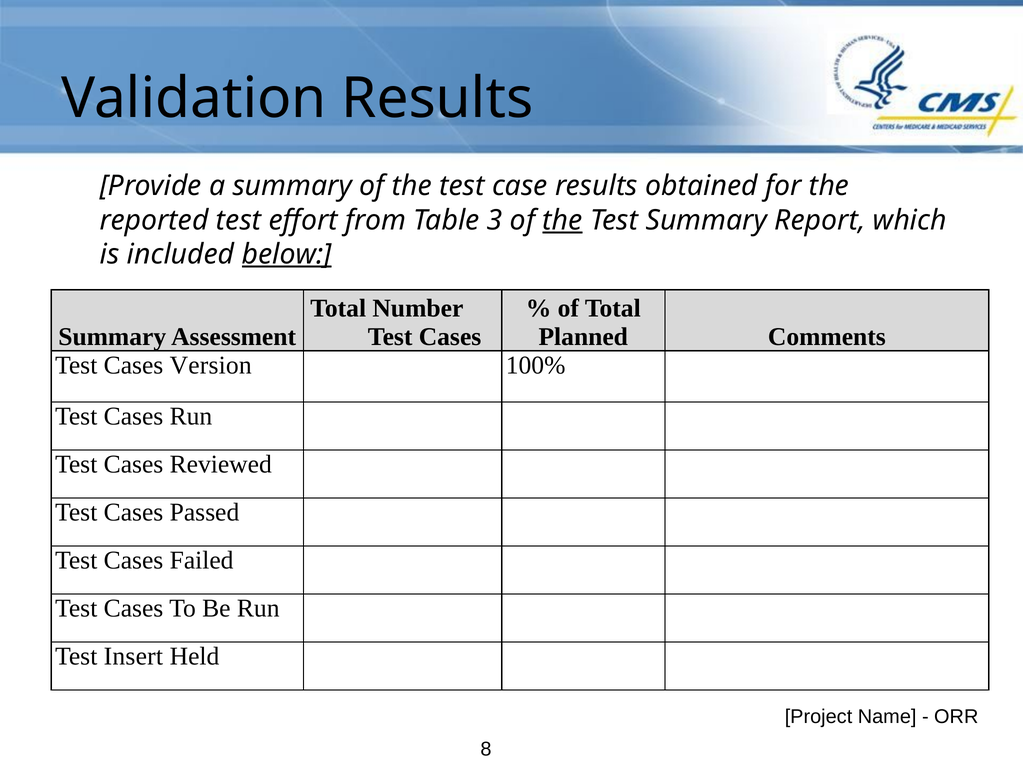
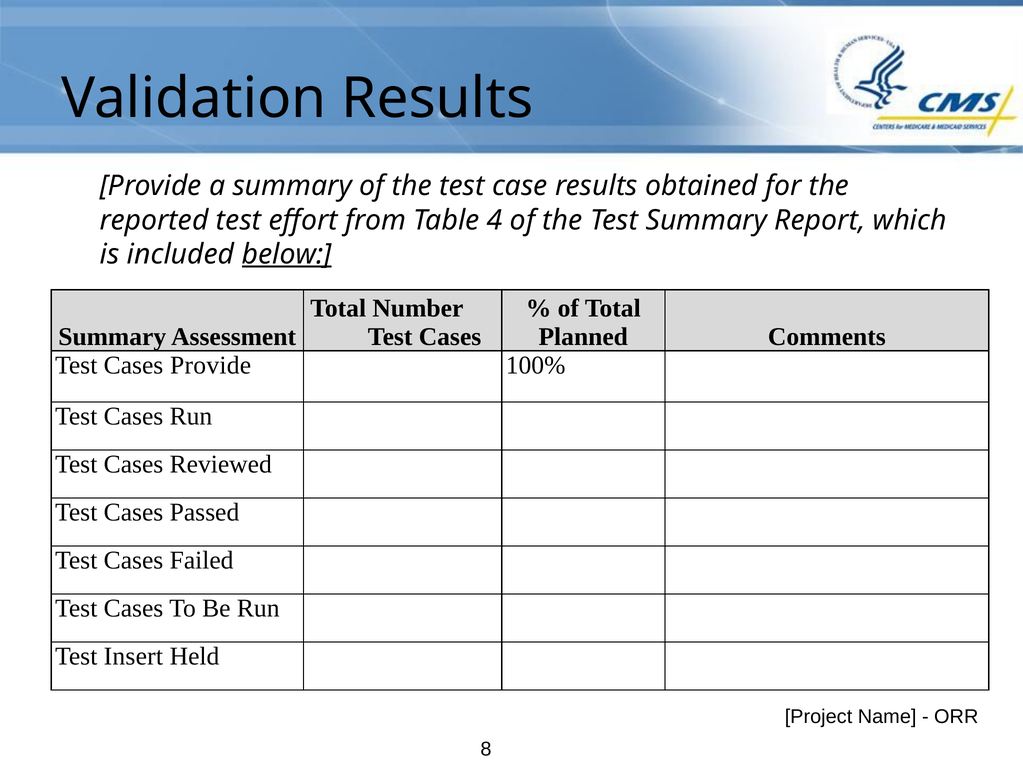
3: 3 -> 4
the at (563, 220) underline: present -> none
Cases Version: Version -> Provide
